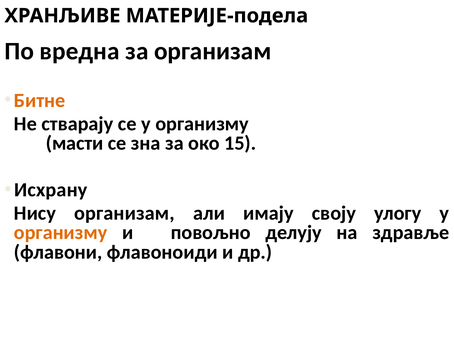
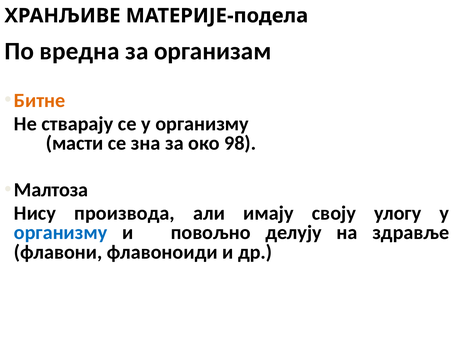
15: 15 -> 98
Исхрану: Исхрану -> Малтоза
Нису организам: организам -> производа
организму at (61, 233) colour: orange -> blue
